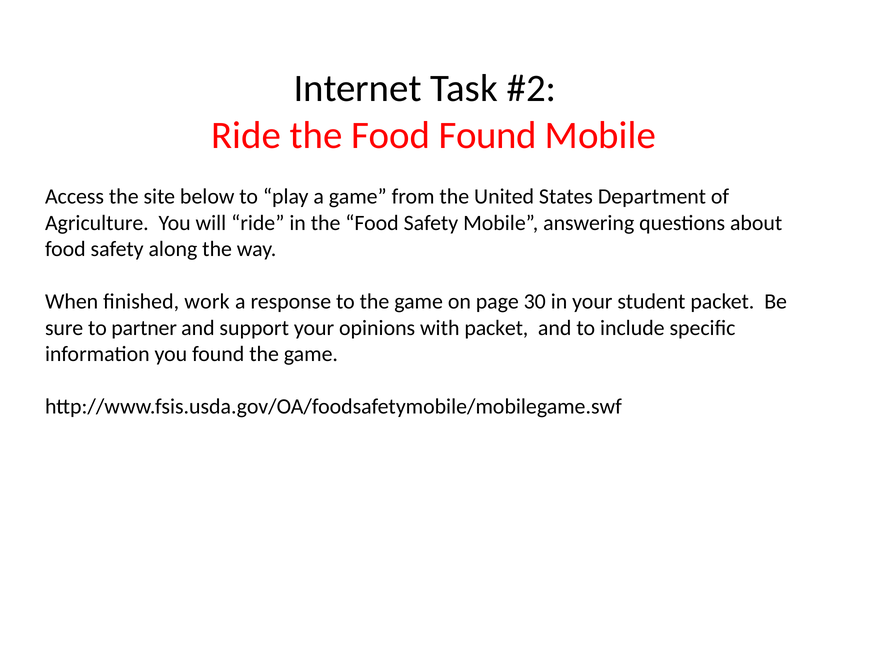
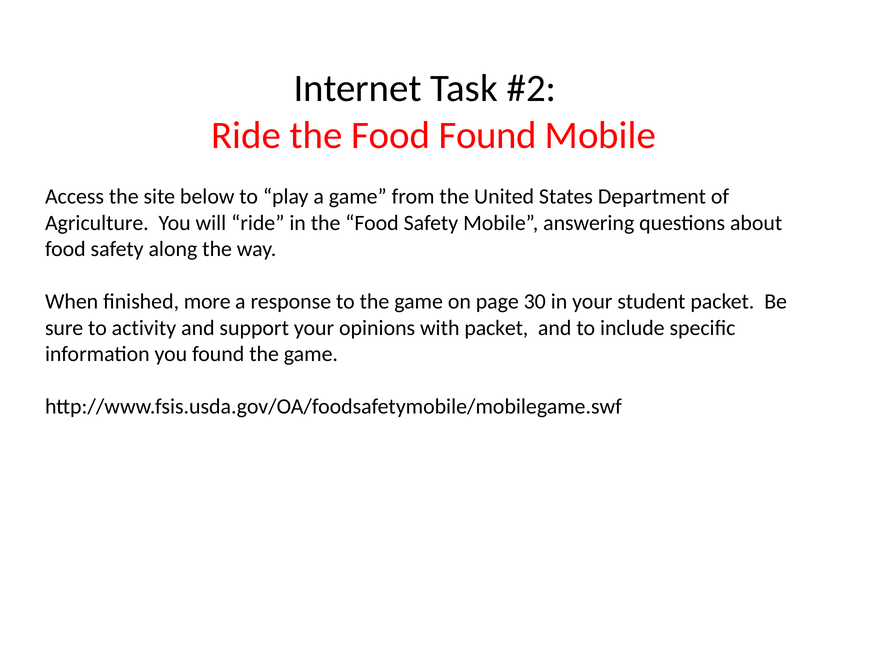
work: work -> more
partner: partner -> activity
